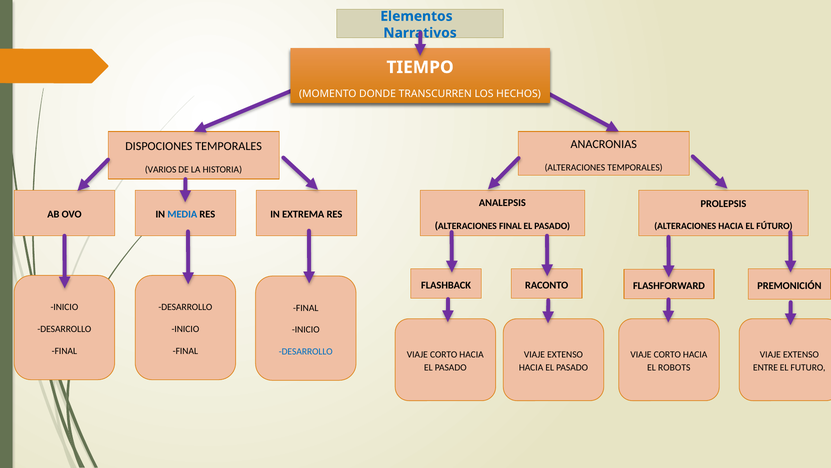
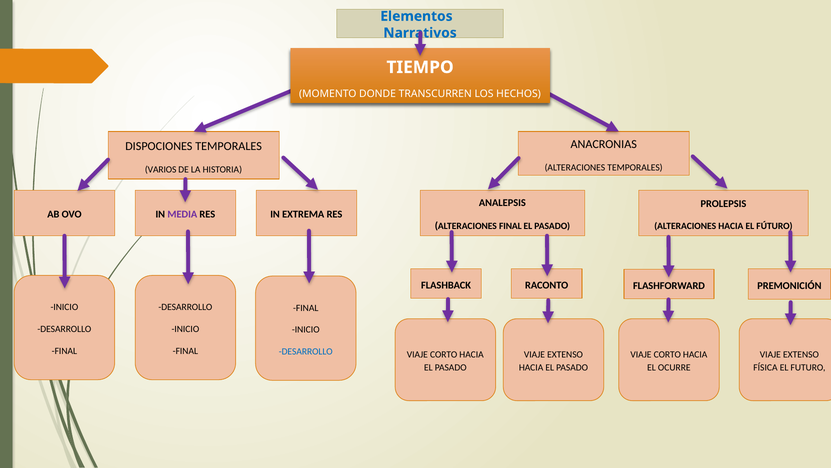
MEDIA colour: blue -> purple
ROBOTS: ROBOTS -> OCURRE
ENTRE: ENTRE -> FÍSICA
